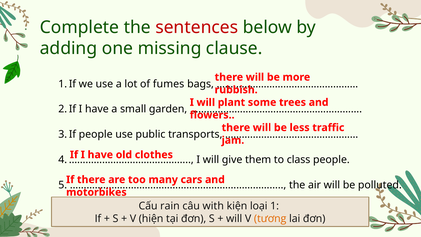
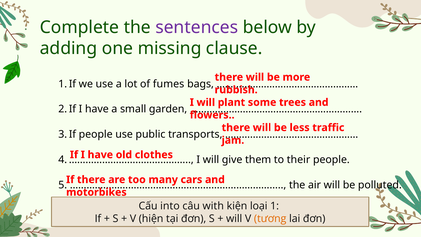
sentences colour: red -> purple
class: class -> their
rain: rain -> into
